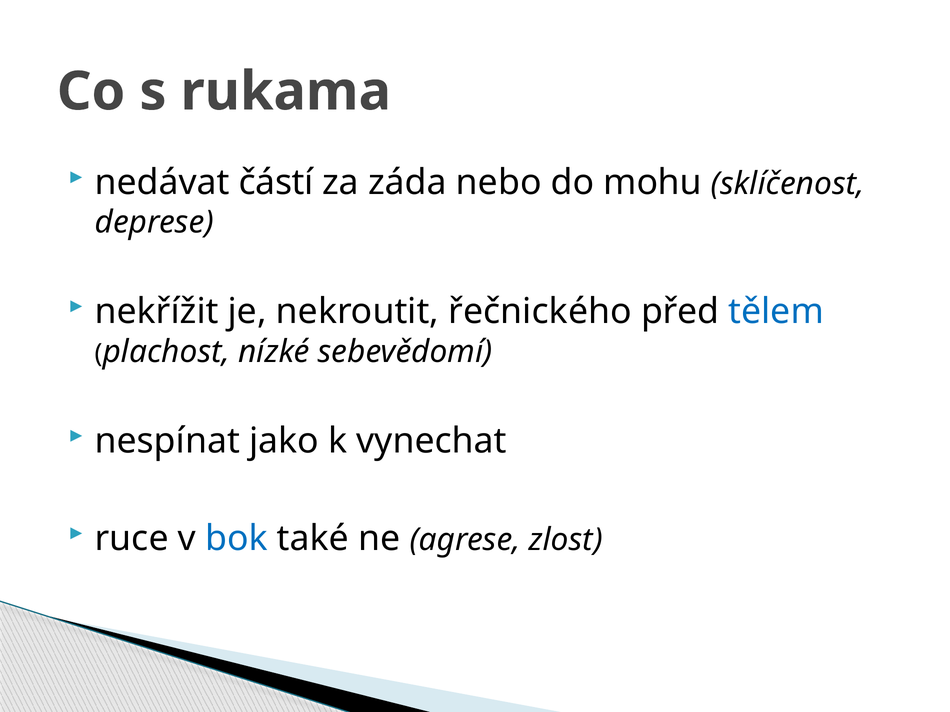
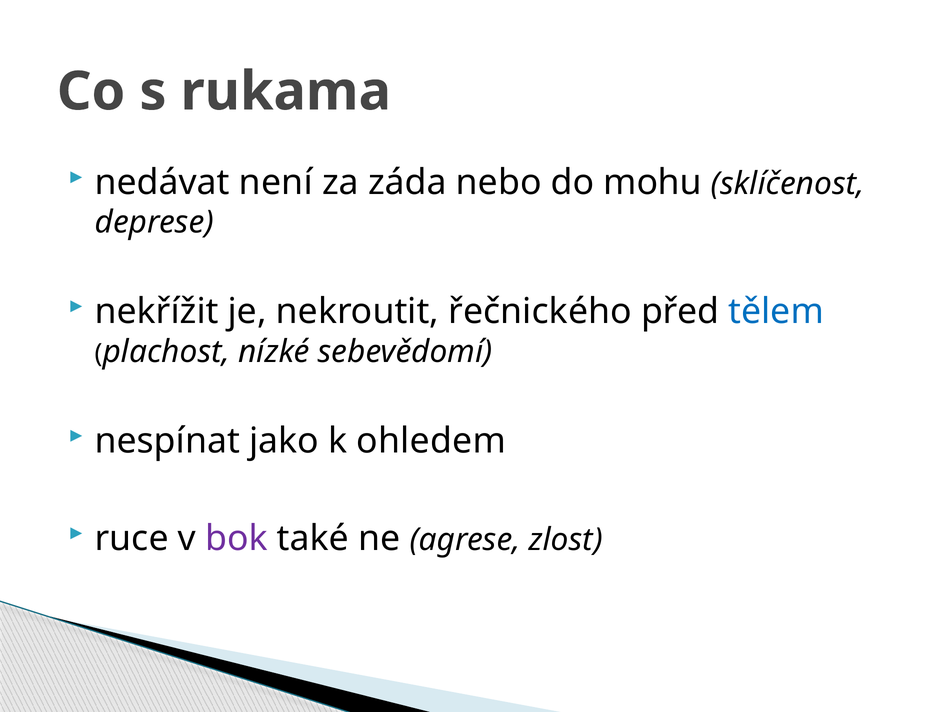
částí: částí -> není
vynechat: vynechat -> ohledem
bok colour: blue -> purple
